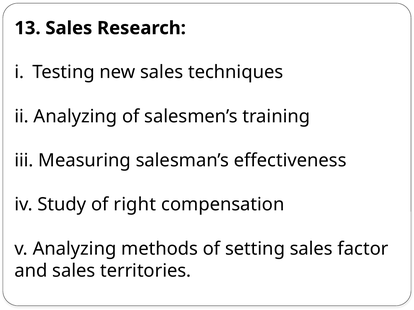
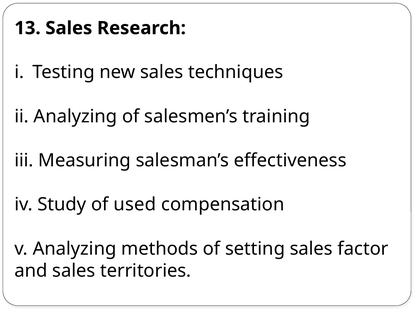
right: right -> used
